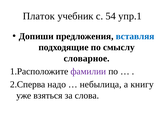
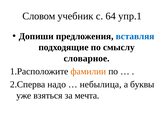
Платок: Платок -> Словом
54: 54 -> 64
фамилии colour: purple -> orange
книгу: книгу -> буквы
слова: слова -> мечта
